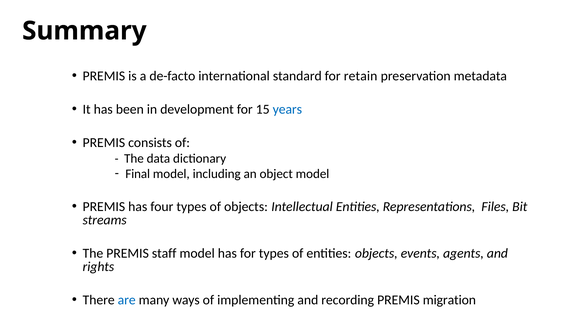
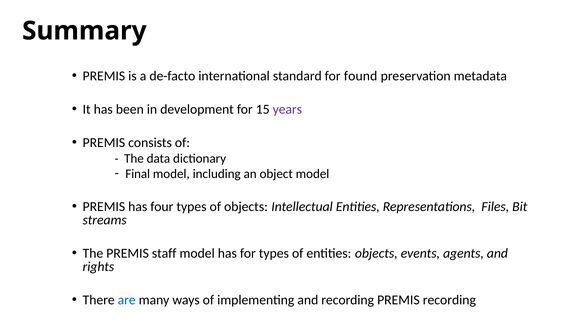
retain: retain -> found
years colour: blue -> purple
PREMIS migration: migration -> recording
